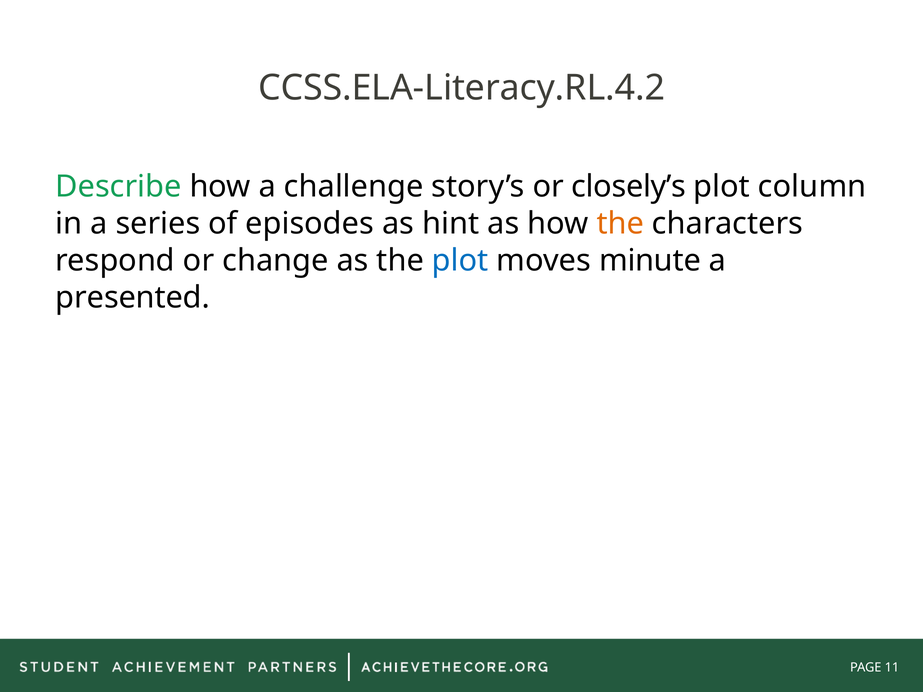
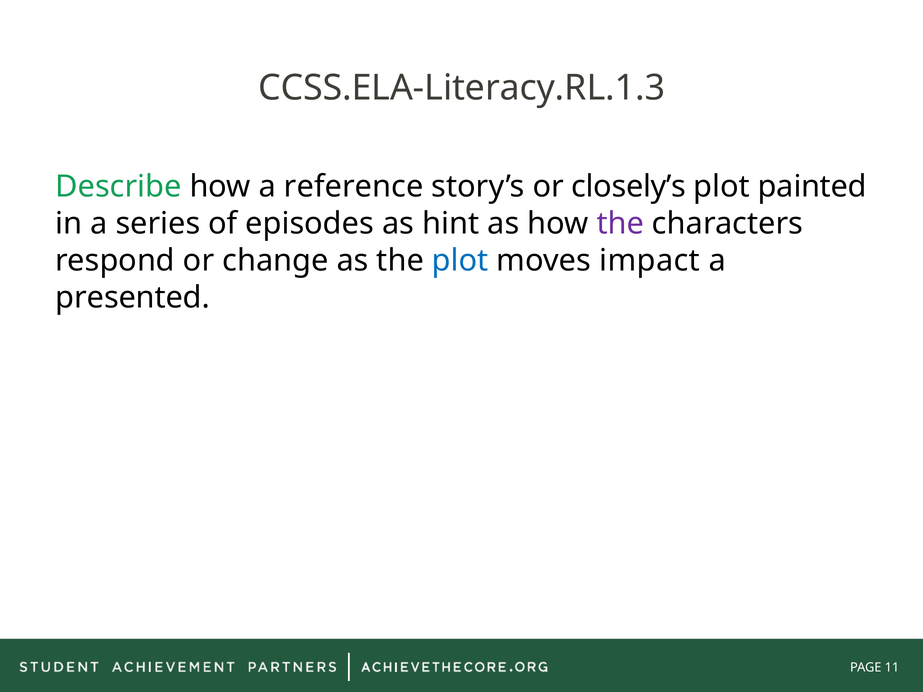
CCSS.ELA-Literacy.RL.4.2: CCSS.ELA-Literacy.RL.4.2 -> CCSS.ELA-Literacy.RL.1.3
challenge: challenge -> reference
column: column -> painted
the at (620, 224) colour: orange -> purple
minute: minute -> impact
